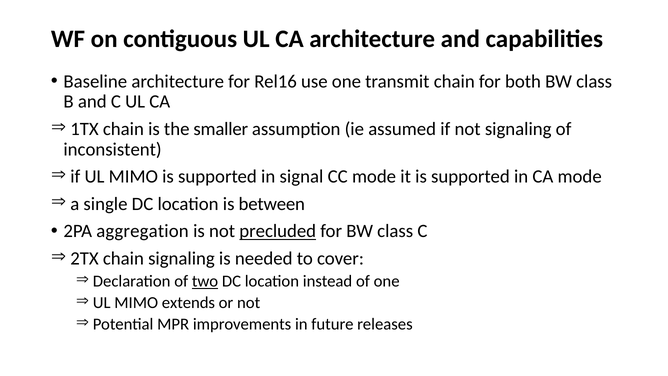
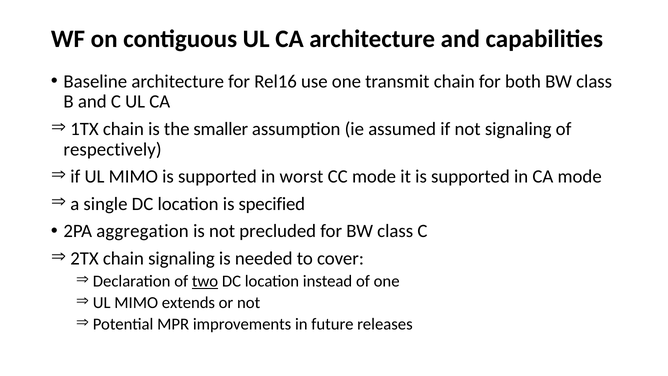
inconsistent: inconsistent -> respectively
signal: signal -> worst
between: between -> specified
precluded underline: present -> none
